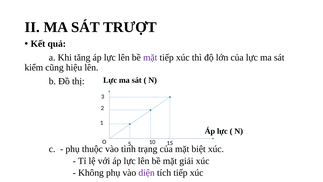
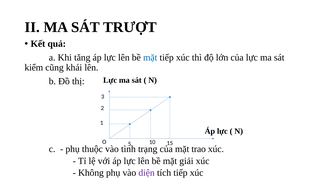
mặt at (150, 57) colour: purple -> blue
hiệu: hiệu -> khái
biệt: biệt -> trao
